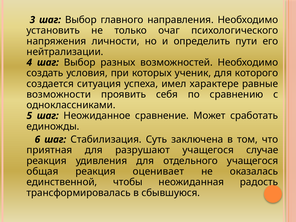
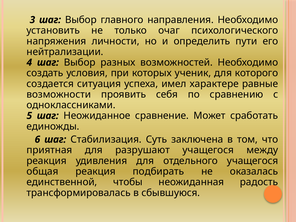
случае: случае -> между
оценивает: оценивает -> подбирать
